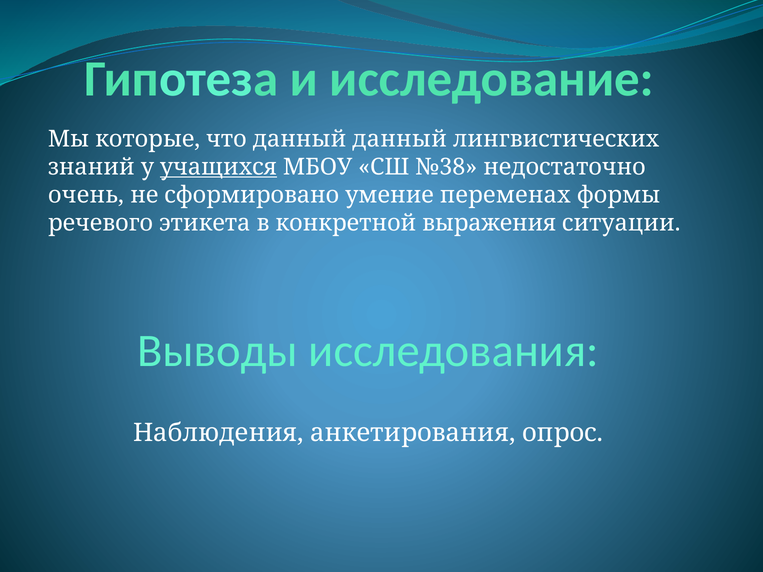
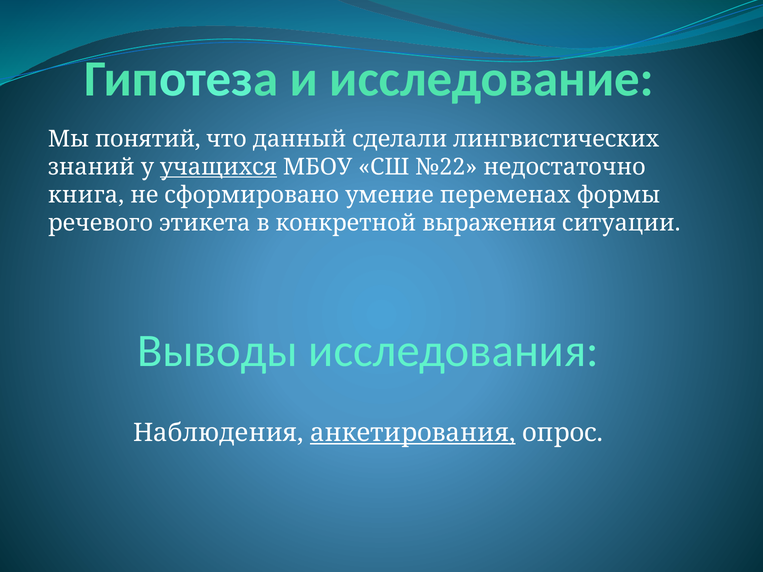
которые: которые -> понятий
данный данный: данный -> сделали
№38: №38 -> №22
очень: очень -> книга
анкетирования underline: none -> present
